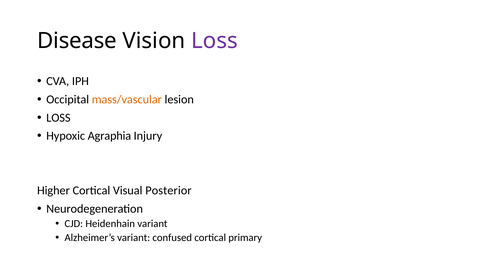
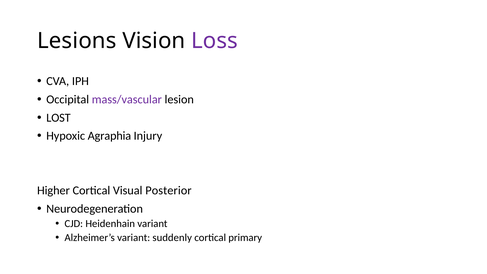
Disease: Disease -> Lesions
mass/vascular colour: orange -> purple
LOSS at (58, 118): LOSS -> LOST
confused: confused -> suddenly
